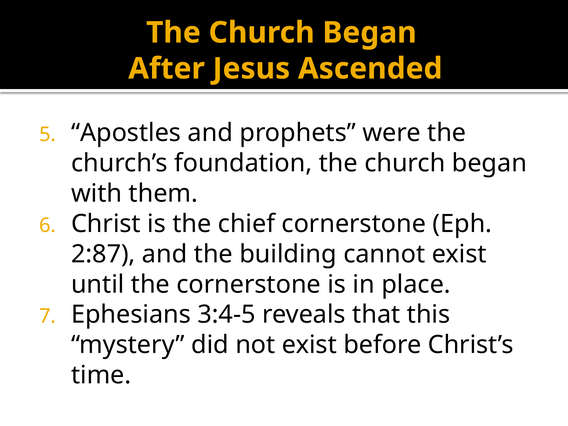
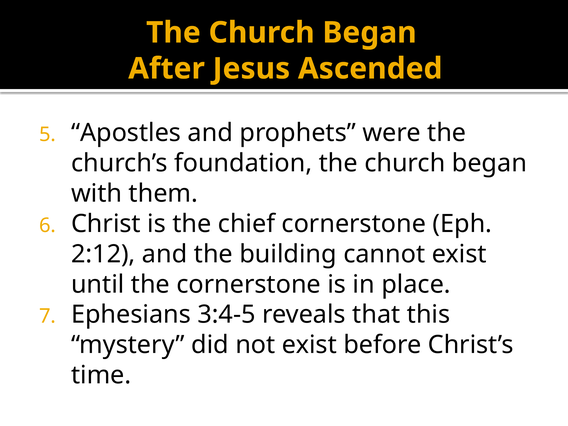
2:87: 2:87 -> 2:12
